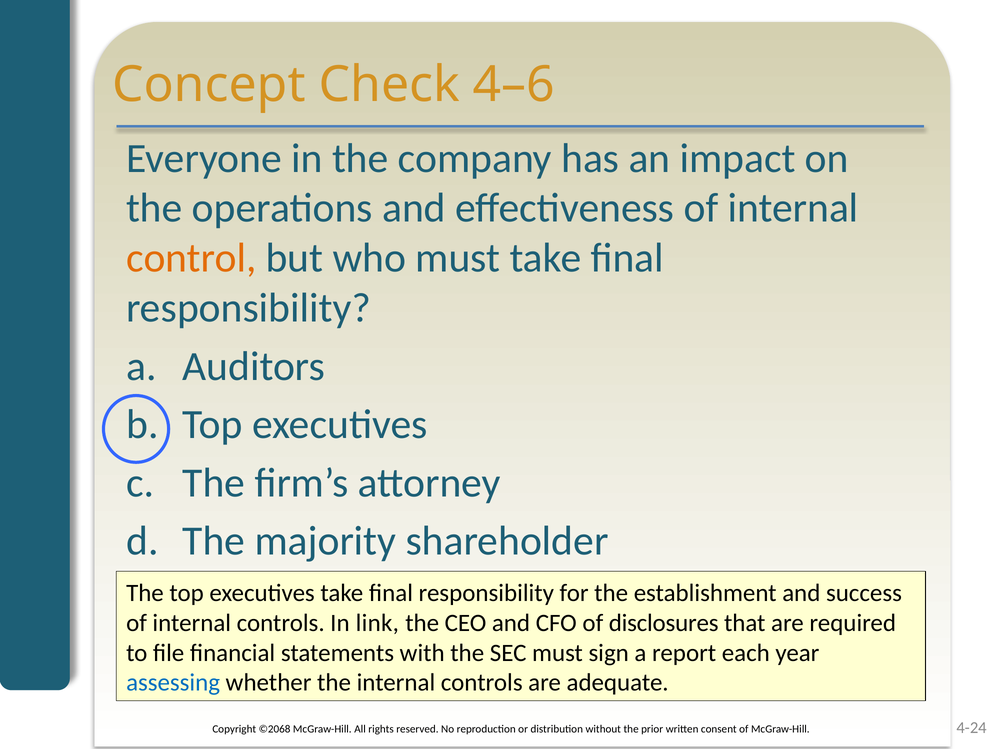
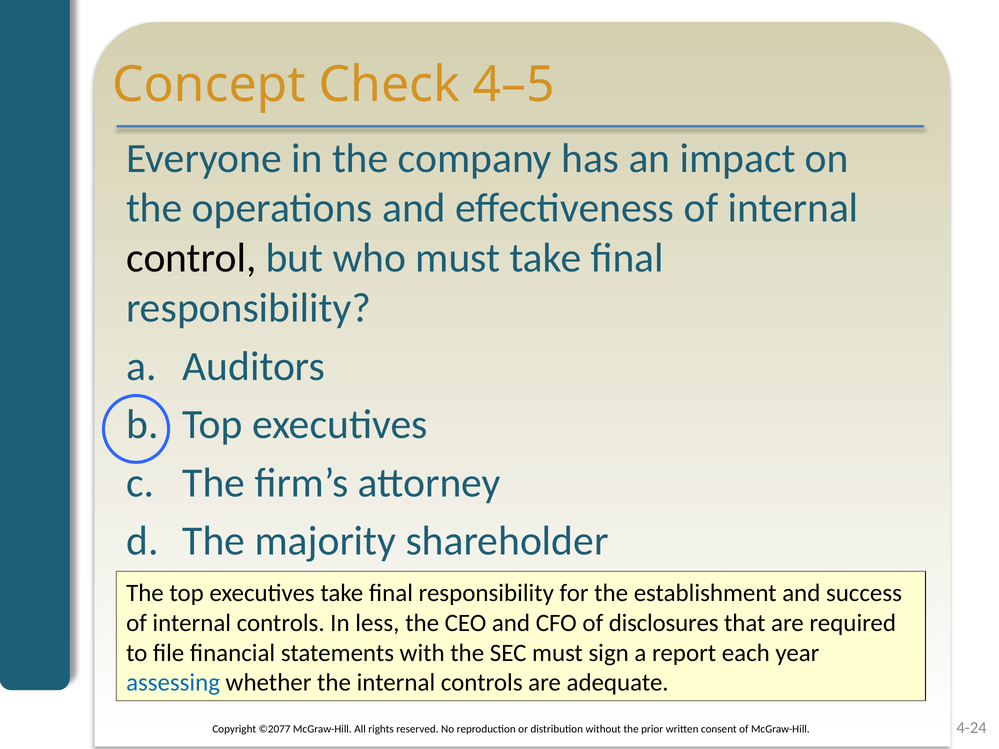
4–6: 4–6 -> 4–5
control colour: orange -> black
link: link -> less
©2068: ©2068 -> ©2077
